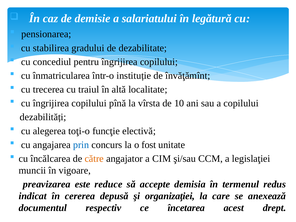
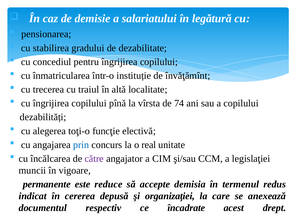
10: 10 -> 74
fost: fost -> real
către colour: orange -> purple
preavizarea: preavizarea -> permanente
încetarea: încetarea -> încadrate
